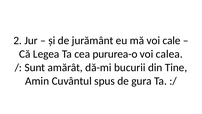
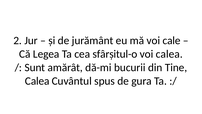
pururea-o: pururea-o -> sfârșitul-o
Amin at (37, 81): Amin -> Calea
